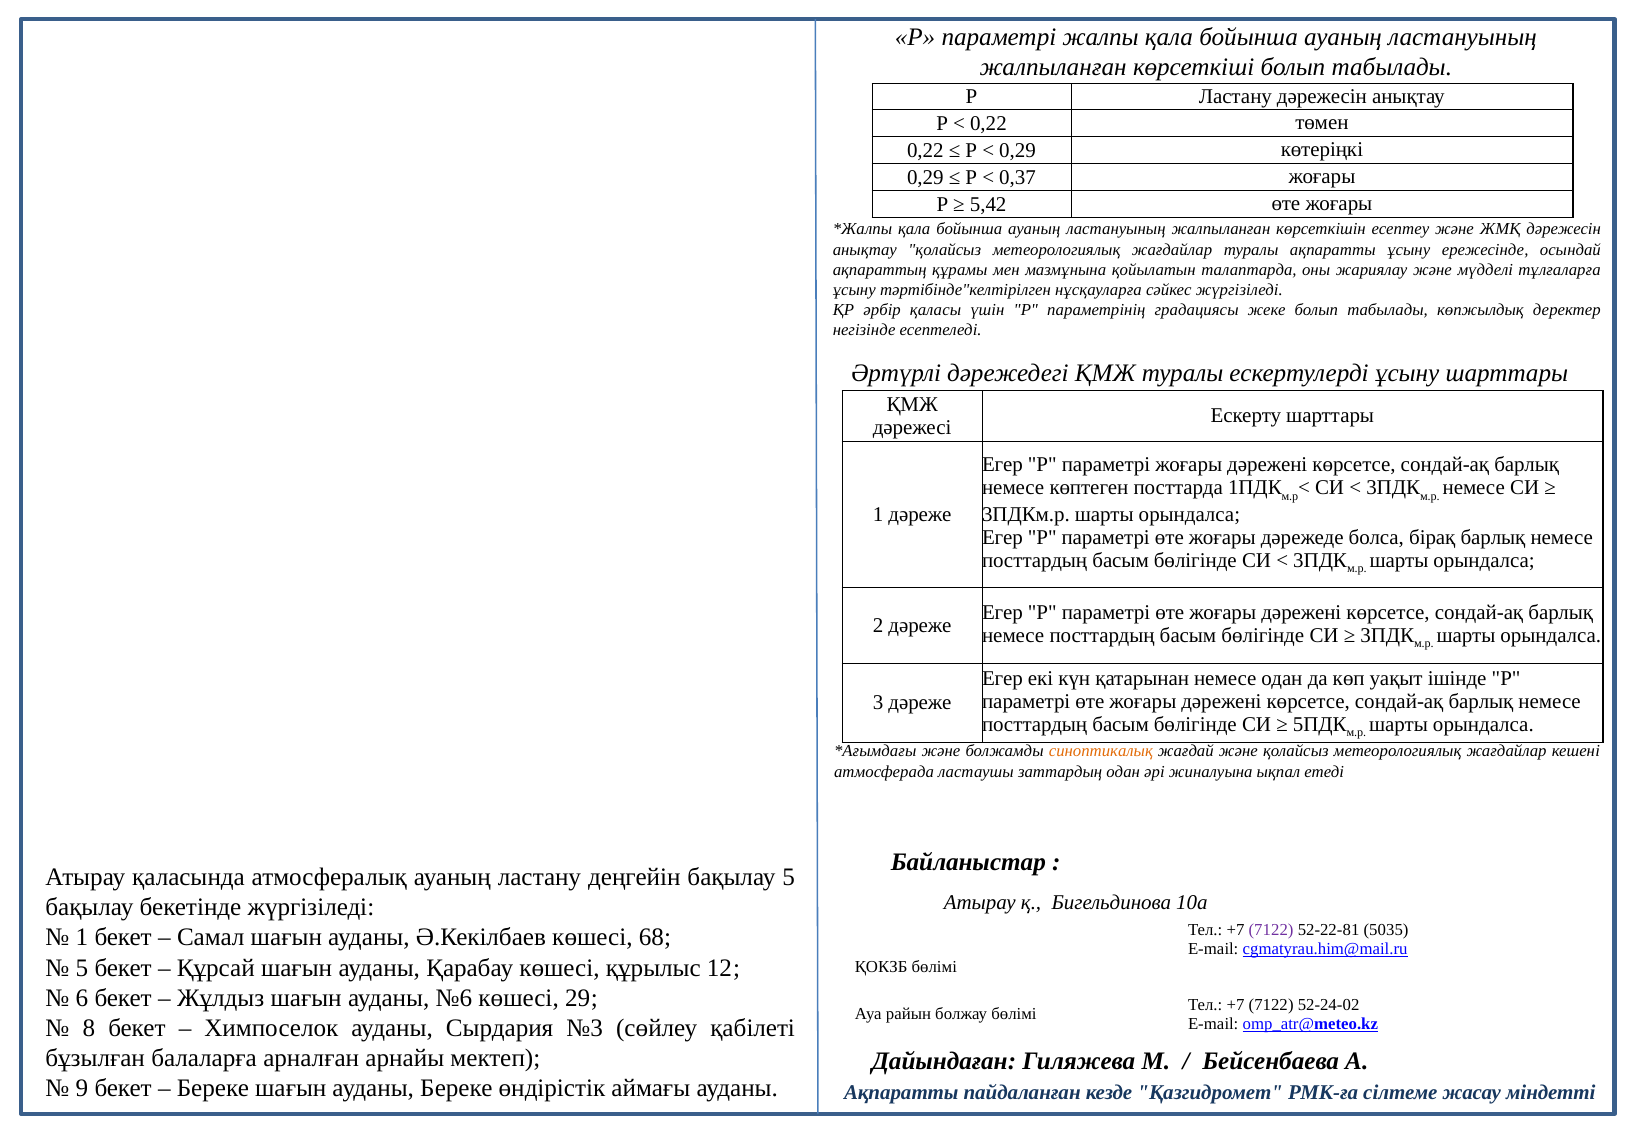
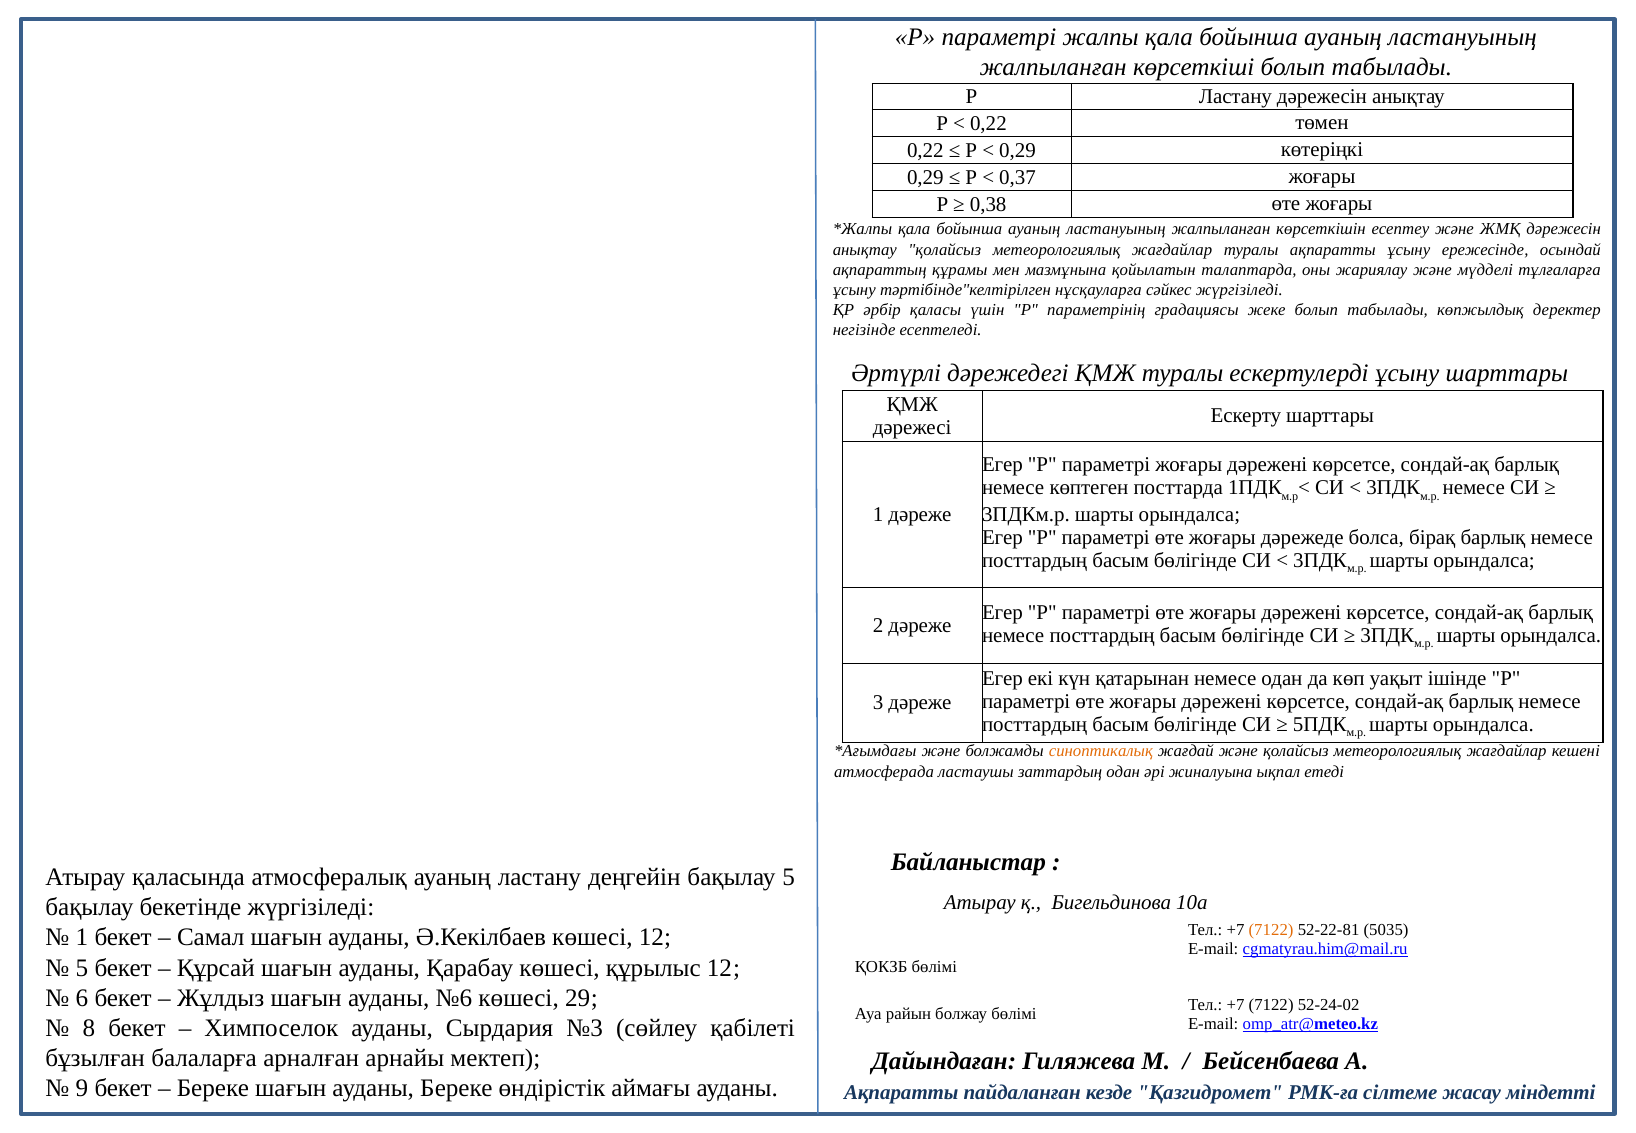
5,42: 5,42 -> 0,38
7122 at (1271, 930) colour: purple -> orange
көшесі 68: 68 -> 12
